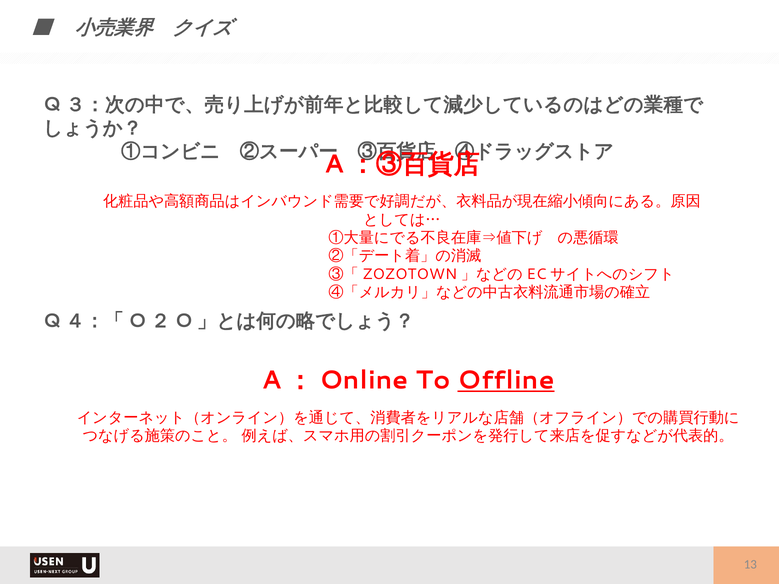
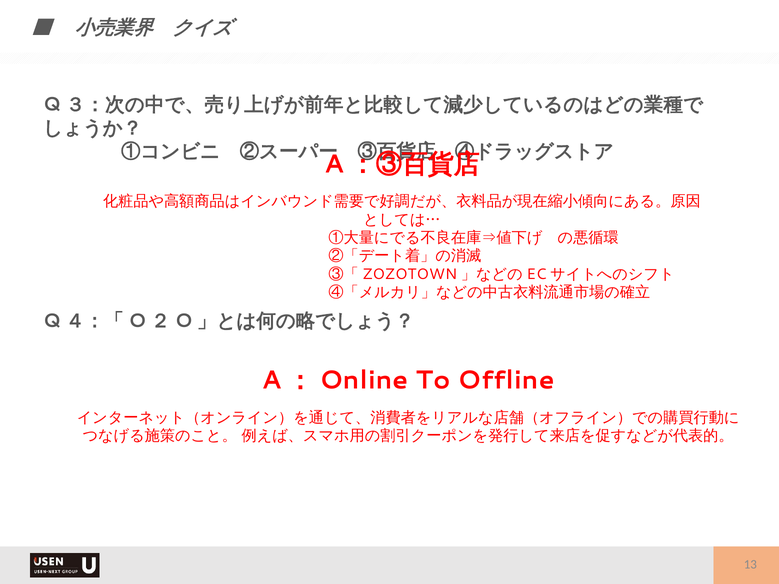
Offline underline: present -> none
